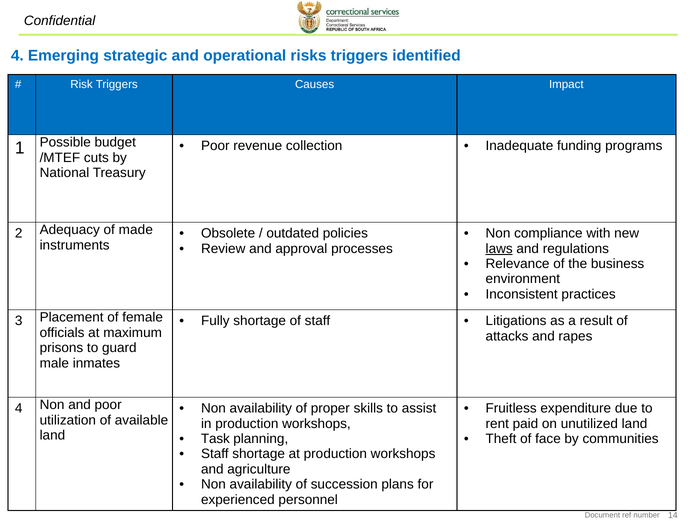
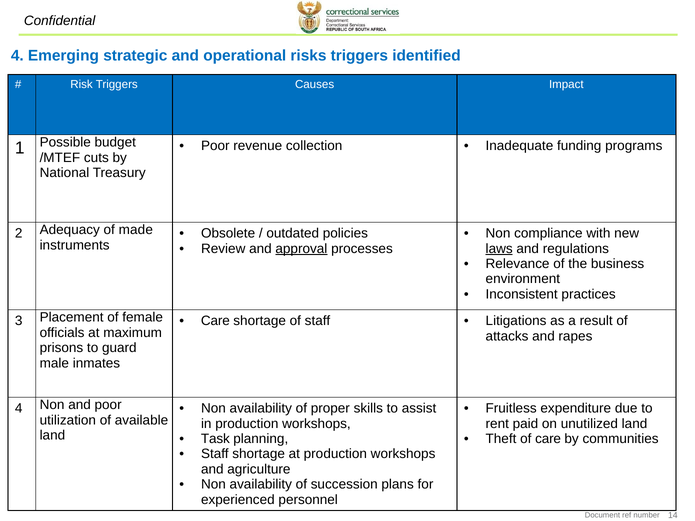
approval underline: none -> present
Fully at (215, 321): Fully -> Care
of face: face -> care
